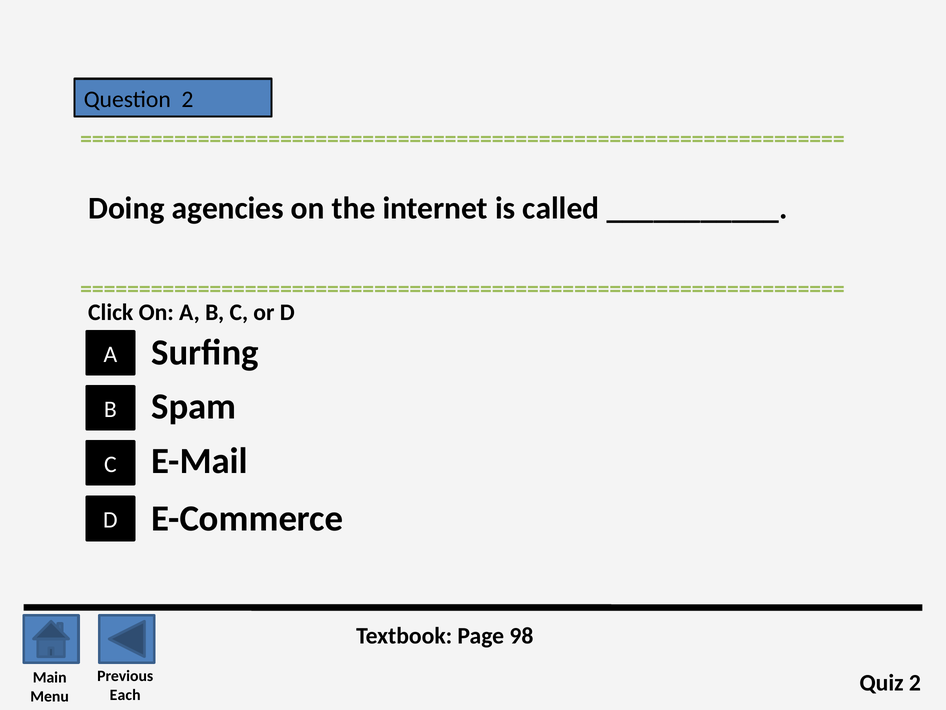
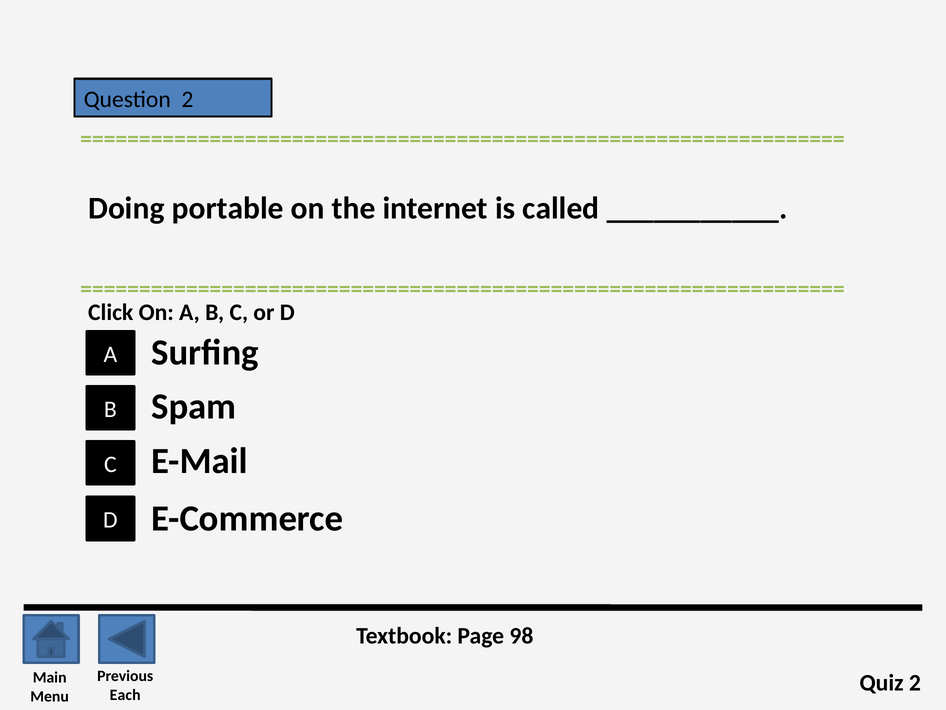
agencies: agencies -> portable
